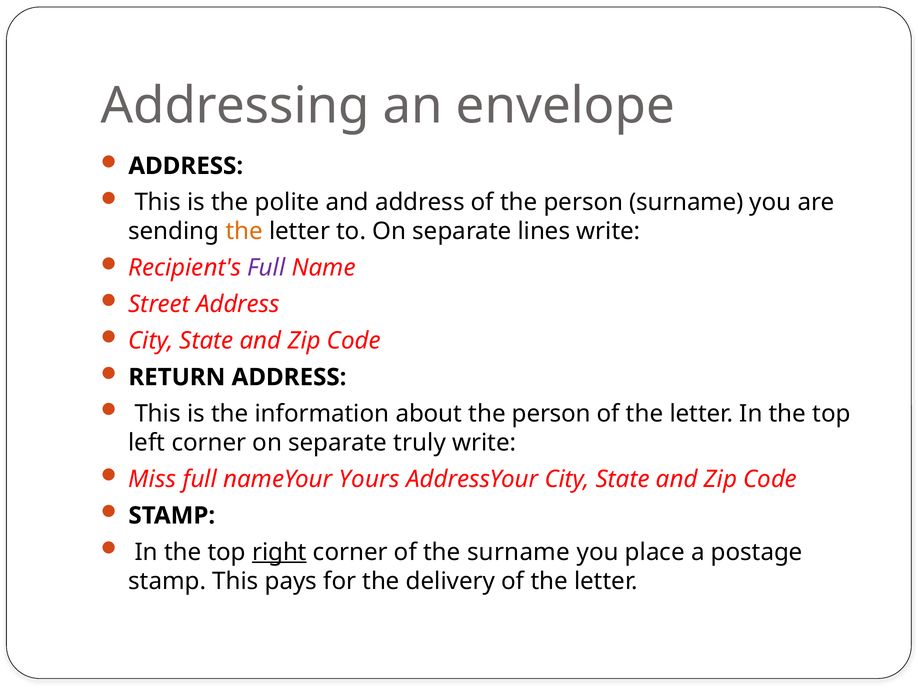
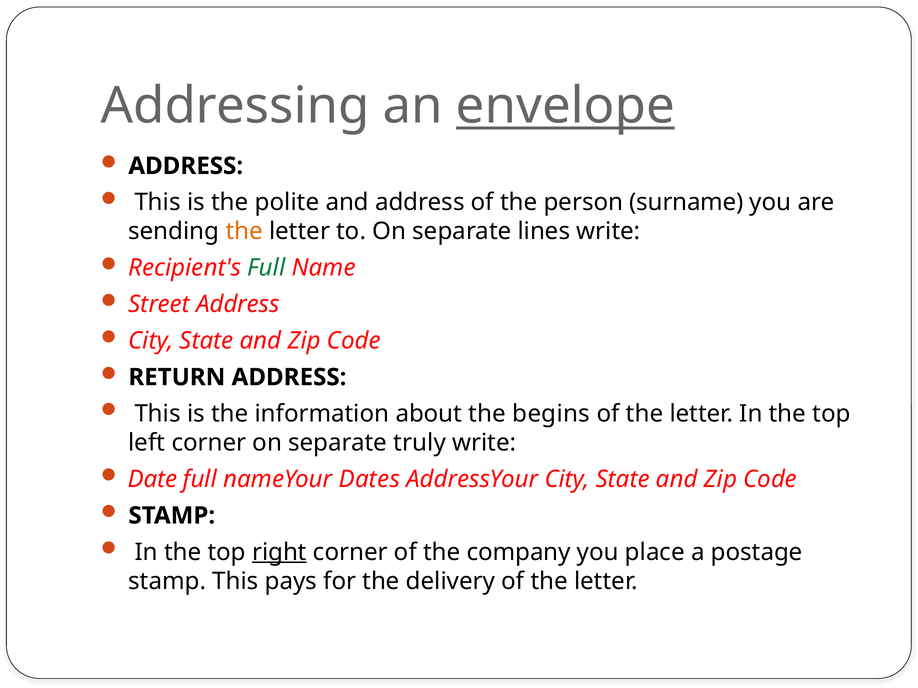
envelope underline: none -> present
Full at (266, 268) colour: purple -> green
about the person: person -> begins
Miss: Miss -> Date
Yours: Yours -> Dates
the surname: surname -> company
